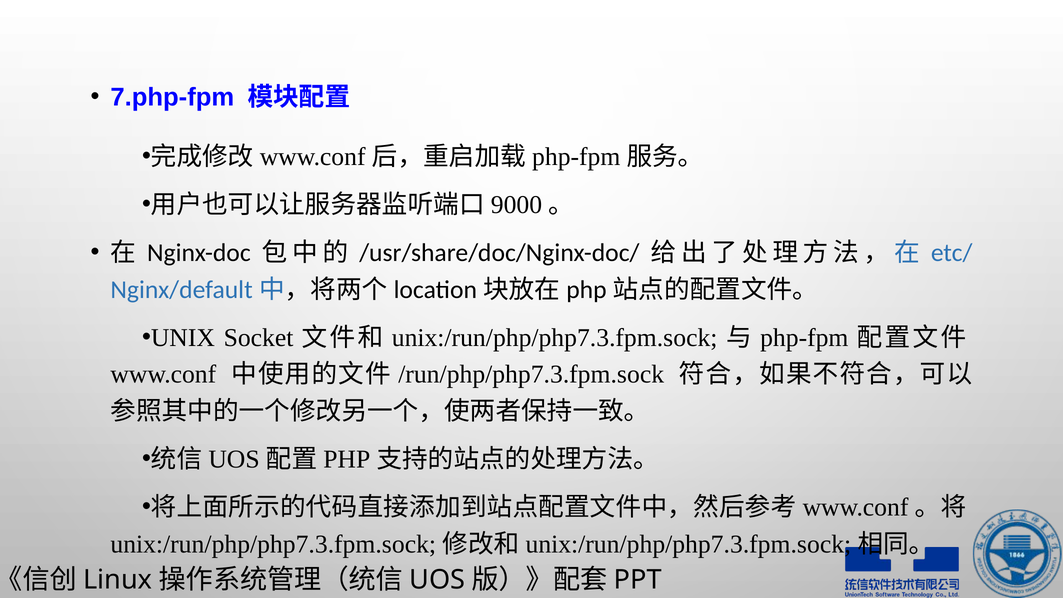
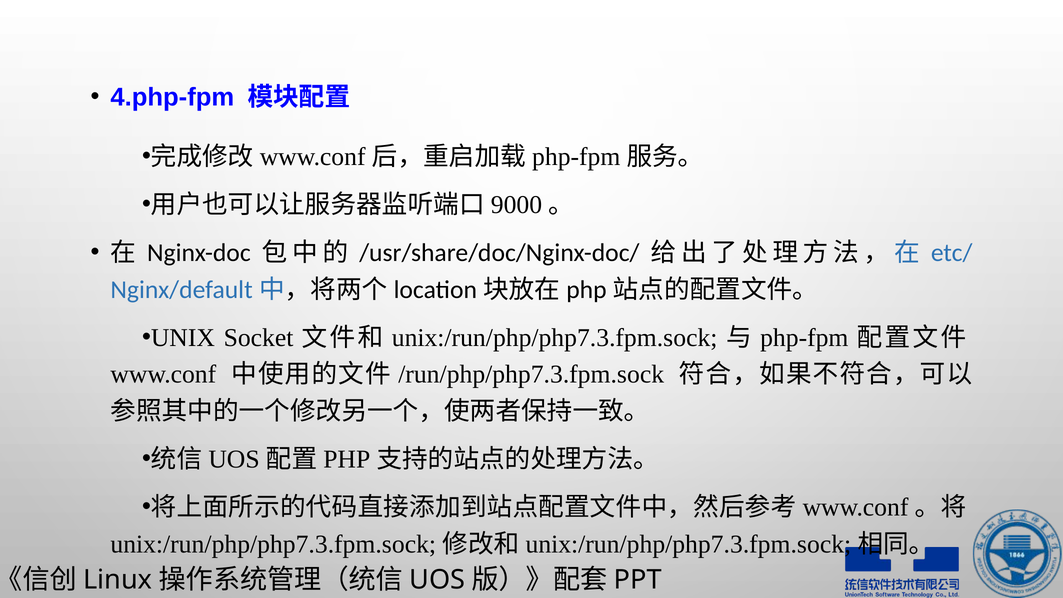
7.php-fpm: 7.php-fpm -> 4.php-fpm
